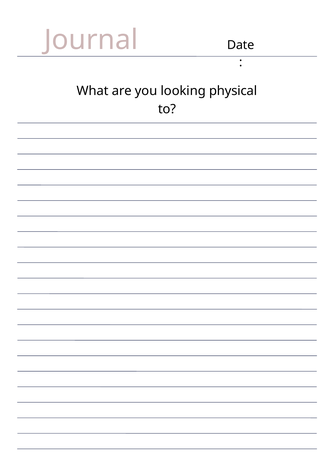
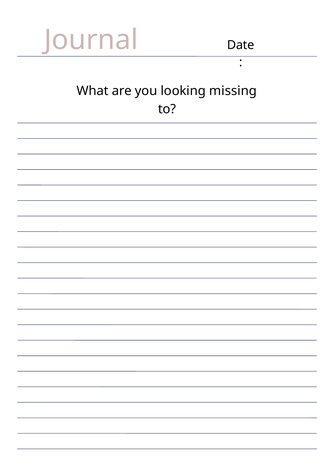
physical: physical -> missing
